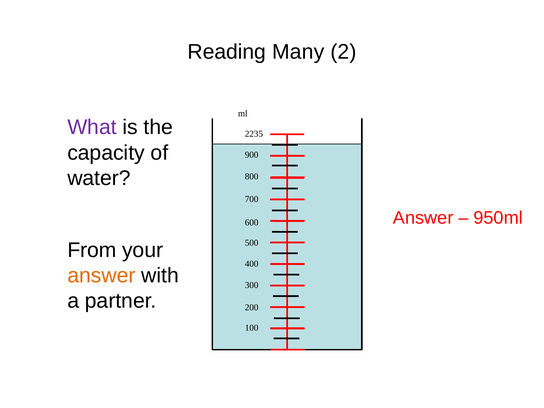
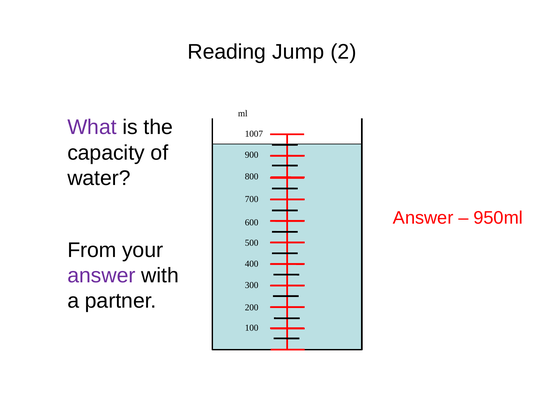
Many: Many -> Jump
2235: 2235 -> 1007
answer at (101, 275) colour: orange -> purple
